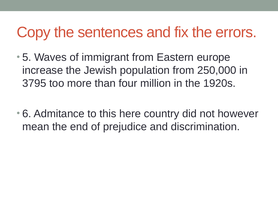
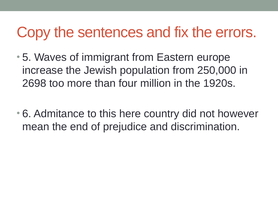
3795: 3795 -> 2698
